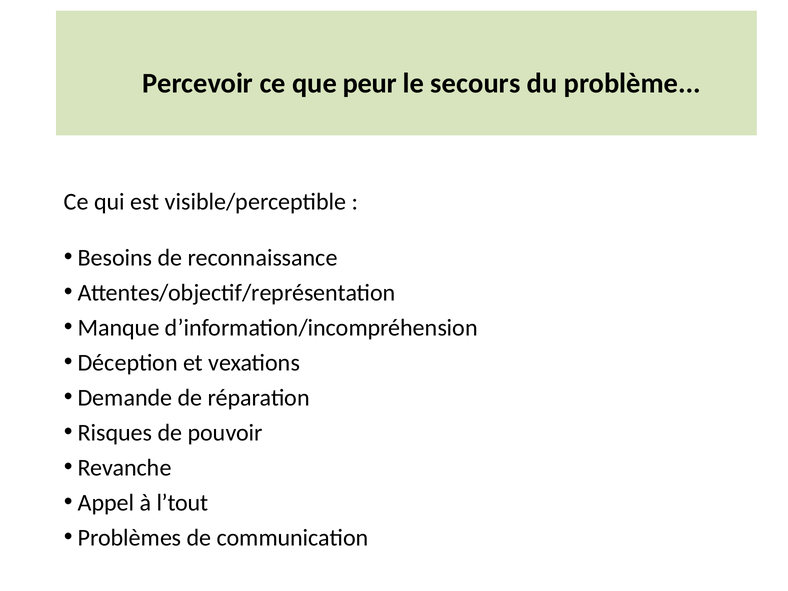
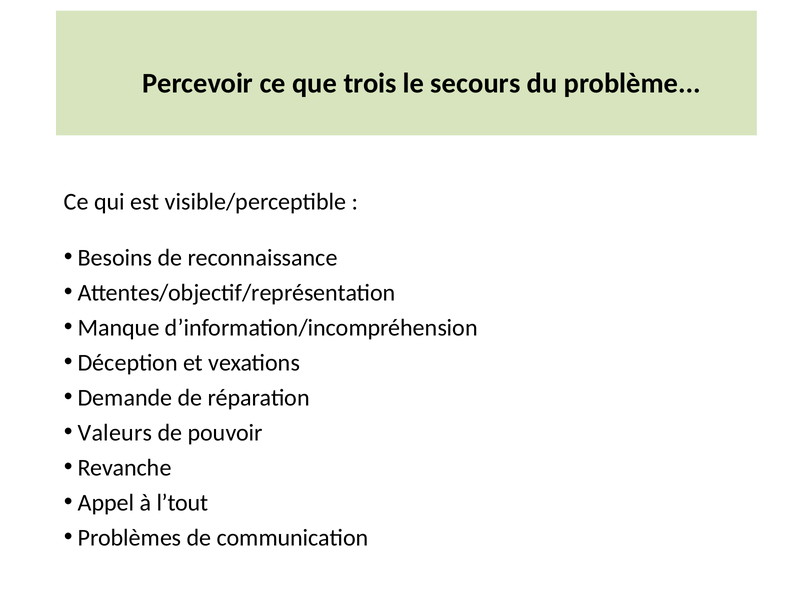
peur: peur -> trois
Risques: Risques -> Valeurs
